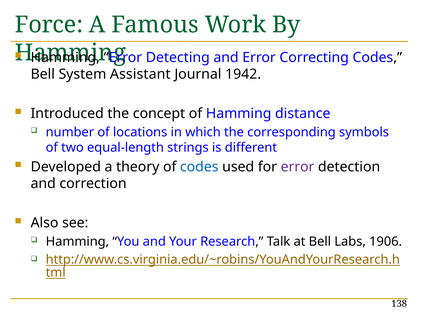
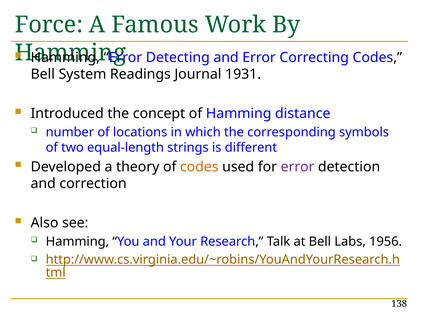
Assistant: Assistant -> Readings
1942: 1942 -> 1931
codes at (199, 167) colour: blue -> orange
1906: 1906 -> 1956
